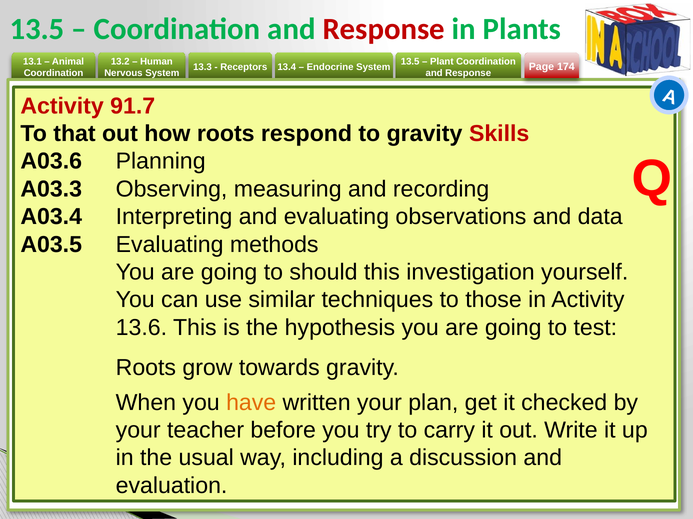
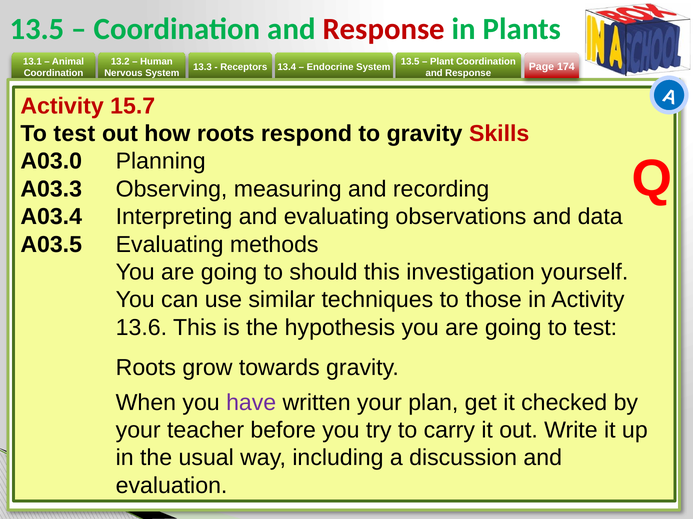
91.7: 91.7 -> 15.7
that at (74, 134): that -> test
A03.6: A03.6 -> A03.0
have colour: orange -> purple
